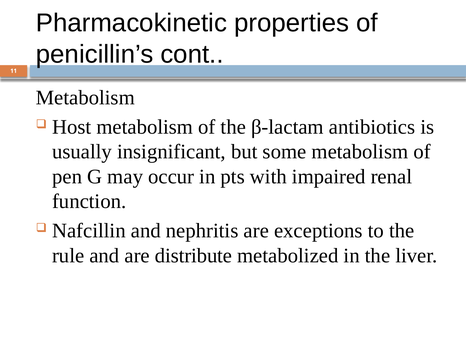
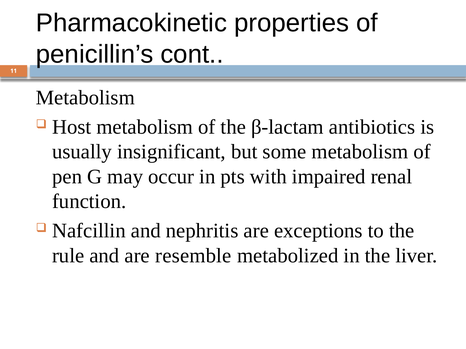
distribute: distribute -> resemble
